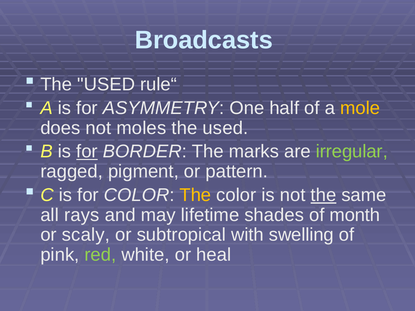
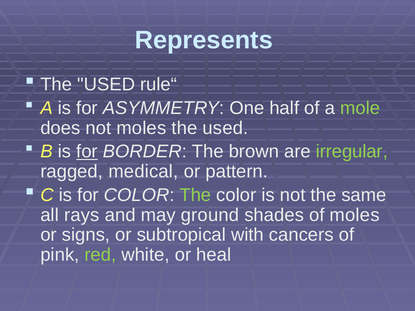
Broadcasts: Broadcasts -> Represents
mole colour: yellow -> light green
marks: marks -> brown
pigment: pigment -> medical
The at (195, 195) colour: yellow -> light green
the at (323, 195) underline: present -> none
lifetime: lifetime -> ground
of month: month -> moles
scaly: scaly -> signs
swelling: swelling -> cancers
